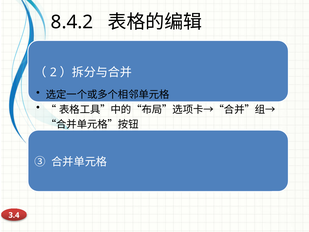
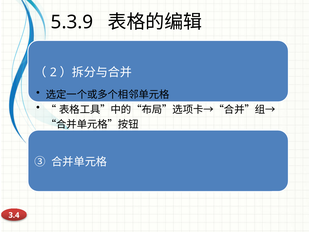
8.4.2: 8.4.2 -> 5.3.9
